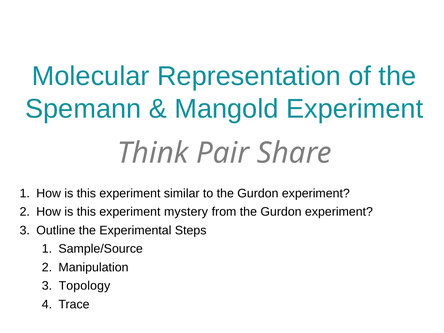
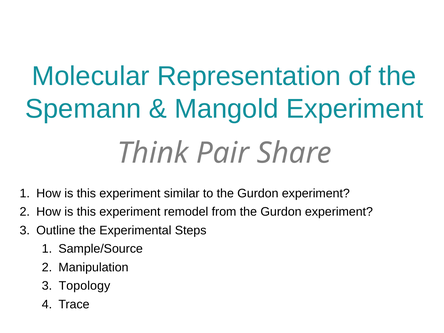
mystery: mystery -> remodel
